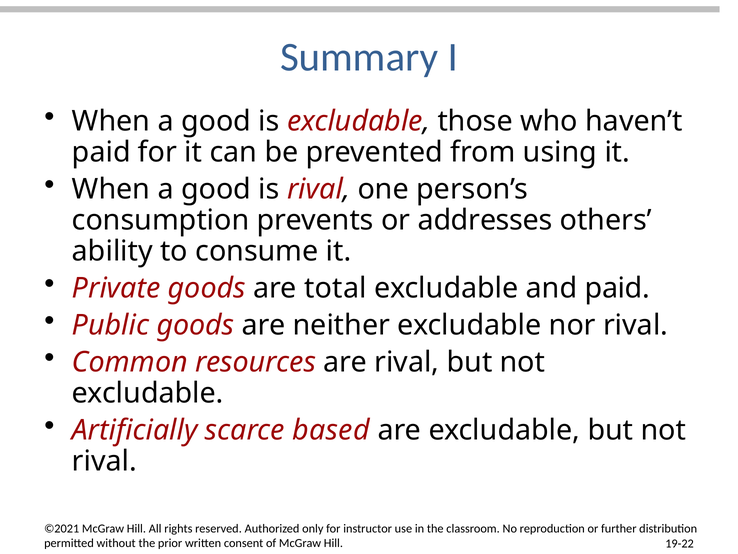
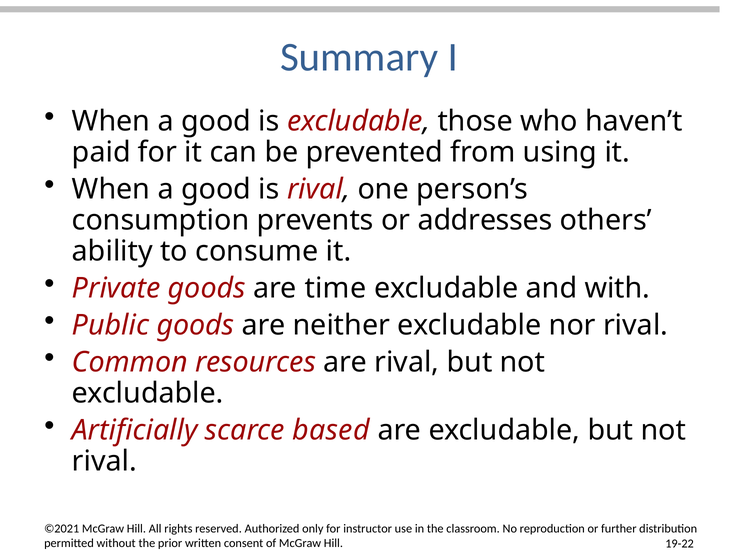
total: total -> time
and paid: paid -> with
